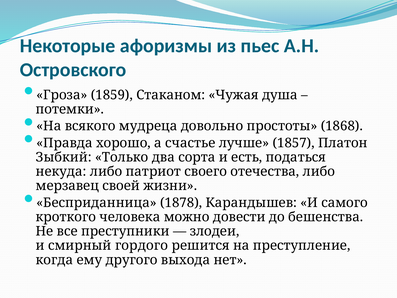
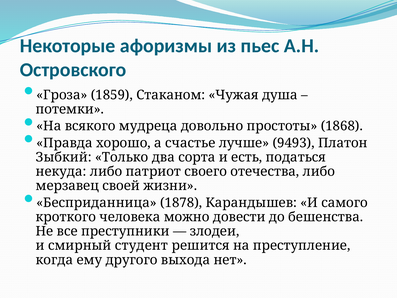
1857: 1857 -> 9493
гордого: гордого -> студент
